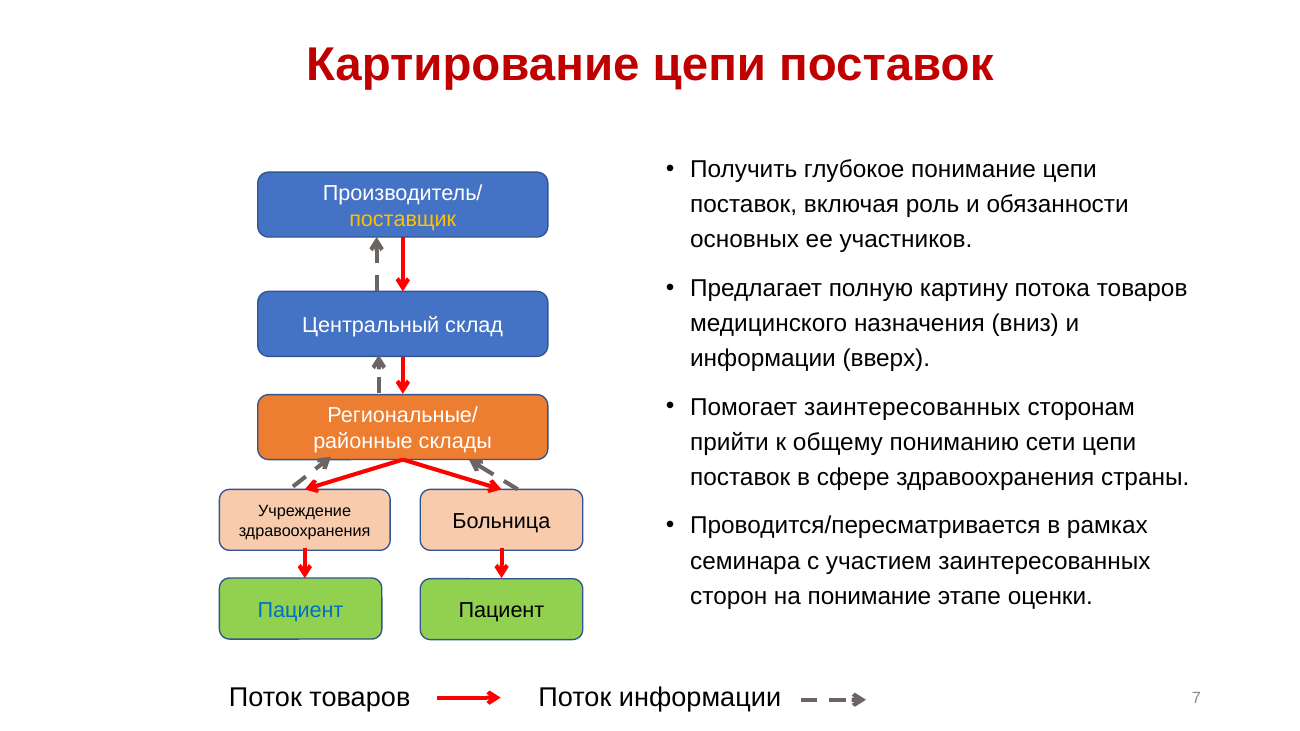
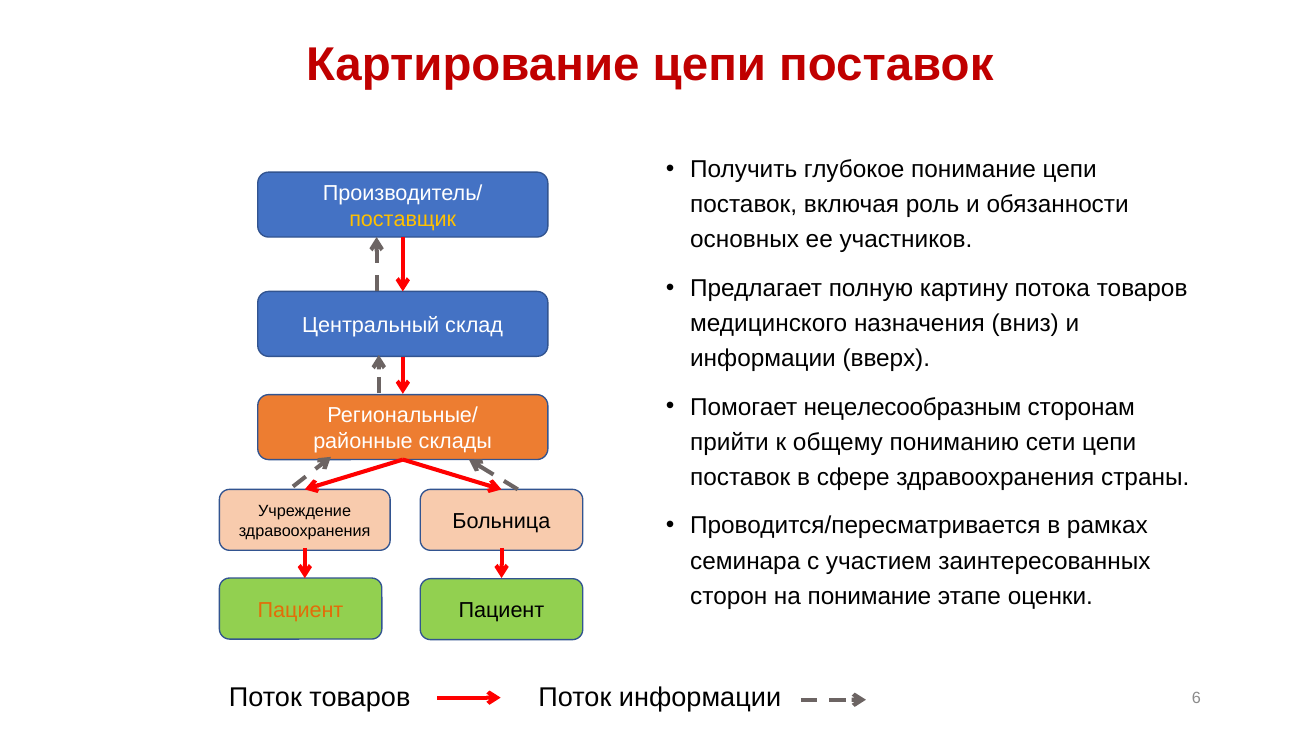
Помогает заинтересованных: заинтересованных -> нецелесообразным
Пациент at (301, 610) colour: blue -> orange
7: 7 -> 6
